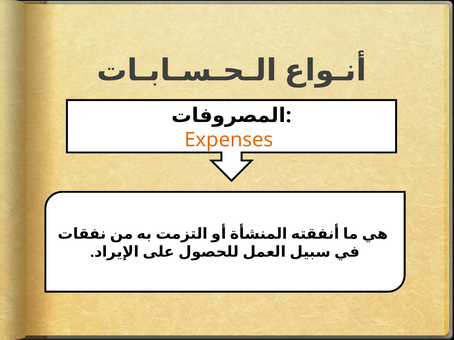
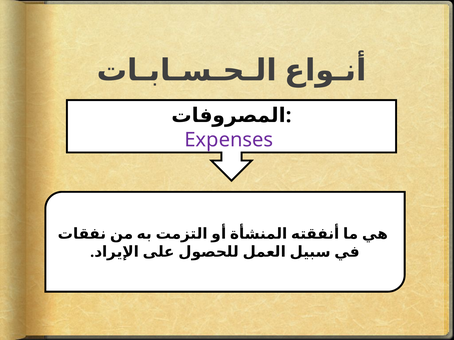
Expenses colour: orange -> purple
